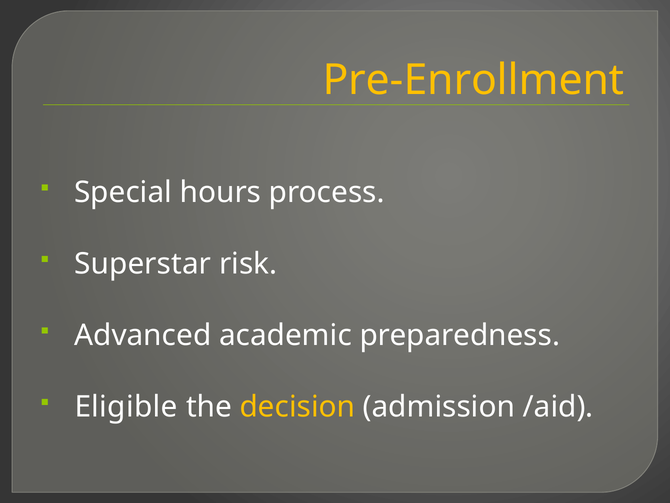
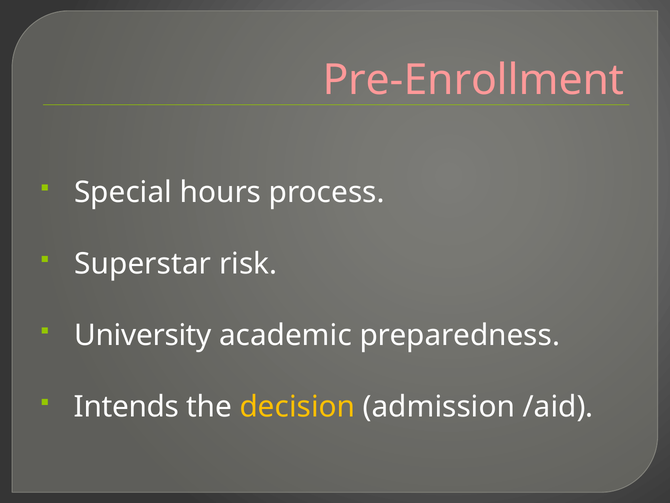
Pre-Enrollment colour: yellow -> pink
Advanced: Advanced -> University
Eligible: Eligible -> Intends
